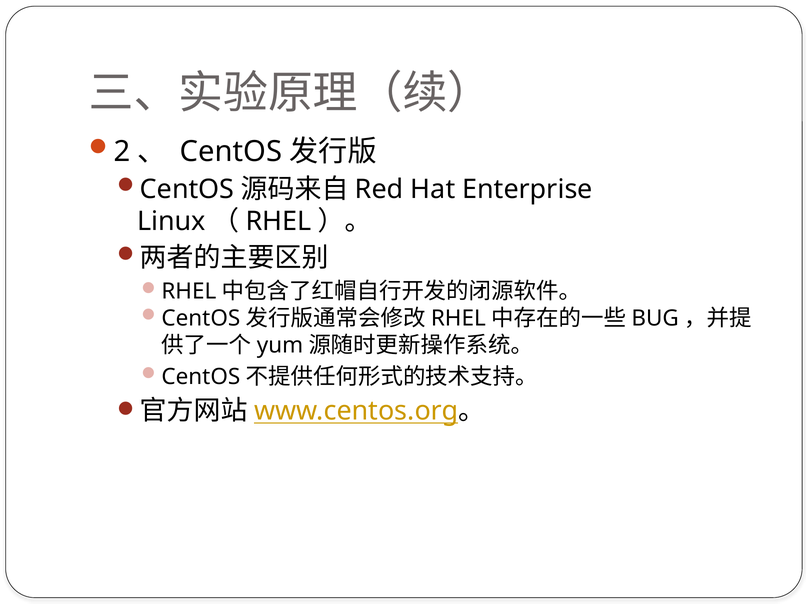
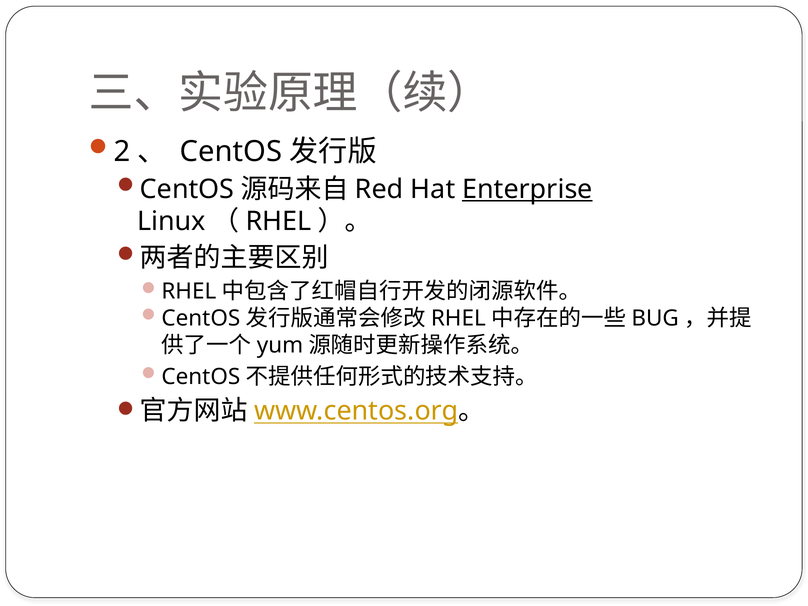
Enterprise underline: none -> present
